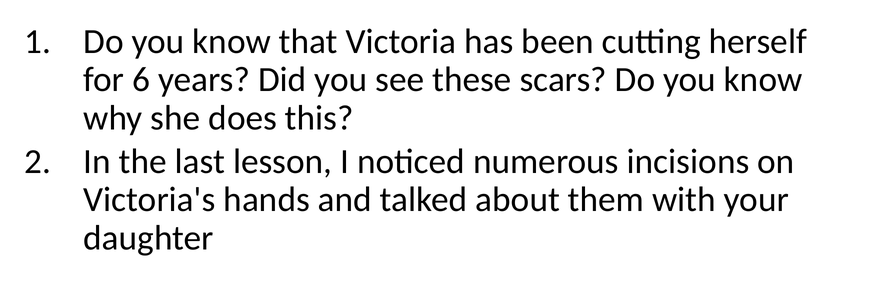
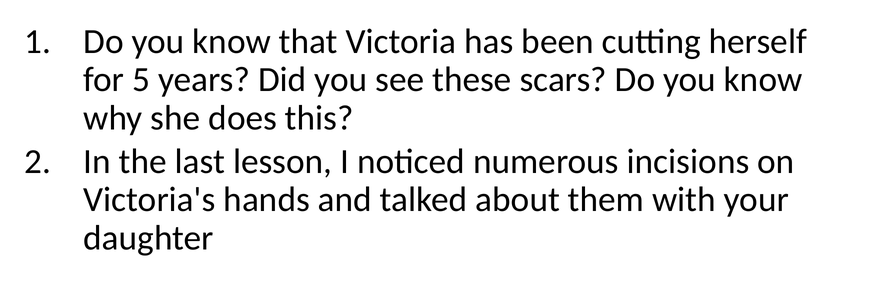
6: 6 -> 5
